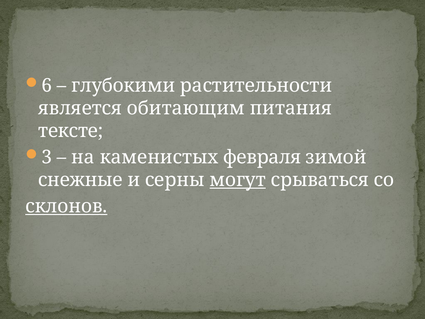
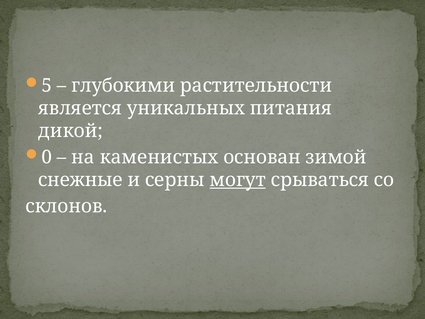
6: 6 -> 5
обитающим: обитающим -> уникальных
тексте: тексте -> дикой
3: 3 -> 0
февраля: февраля -> основан
склонов underline: present -> none
